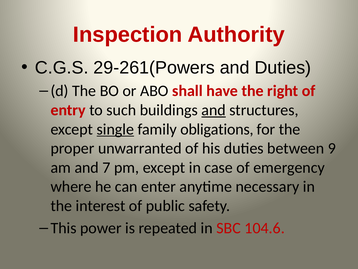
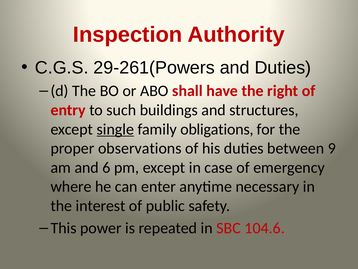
and at (214, 110) underline: present -> none
unwarranted: unwarranted -> observations
7: 7 -> 6
